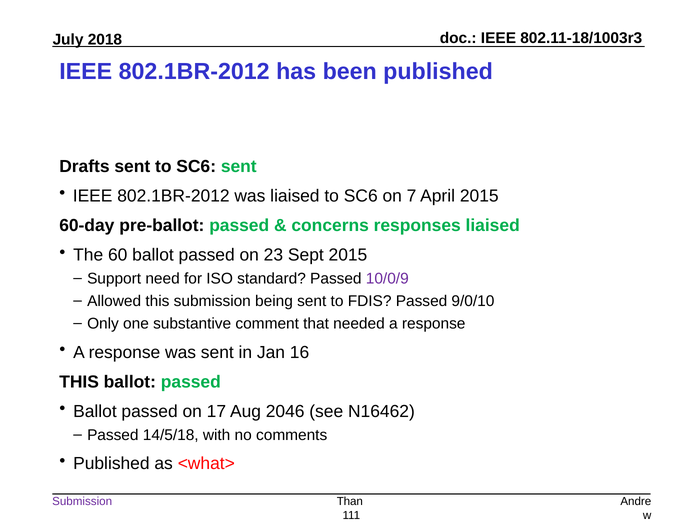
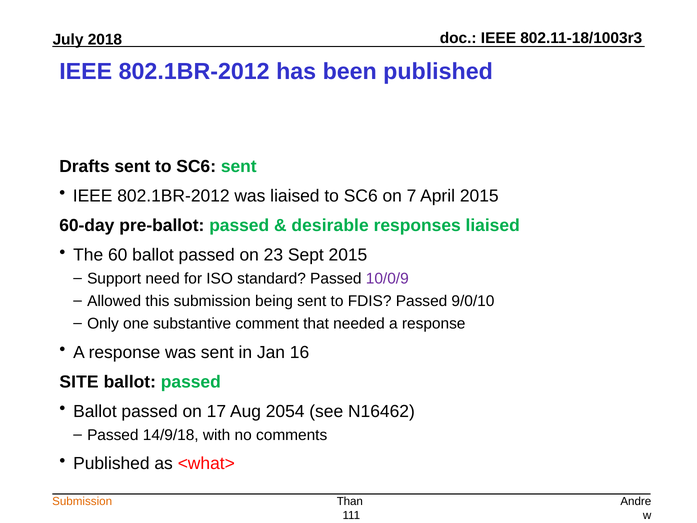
concerns: concerns -> desirable
THIS at (79, 382): THIS -> SITE
2046: 2046 -> 2054
14/5/18: 14/5/18 -> 14/9/18
Submission at (82, 501) colour: purple -> orange
